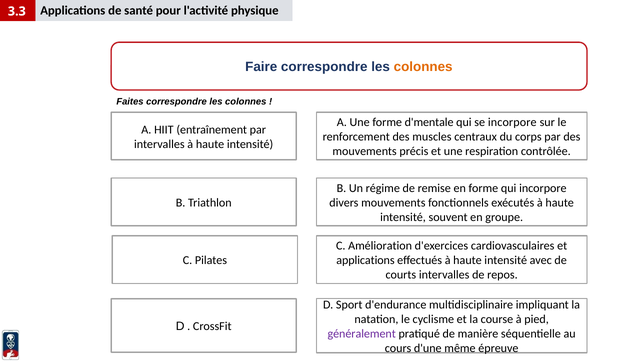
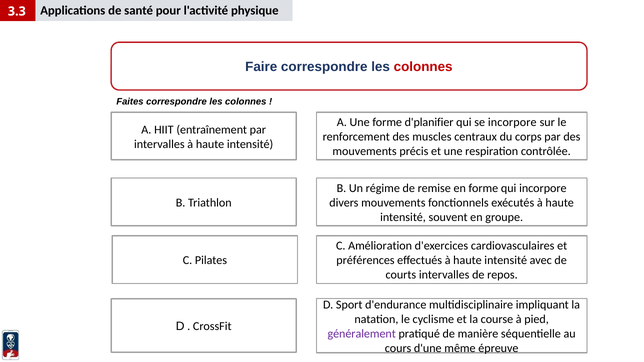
colonnes at (423, 67) colour: orange -> red
d'mentale: d'mentale -> d'planifier
applications at (365, 261): applications -> préférences
